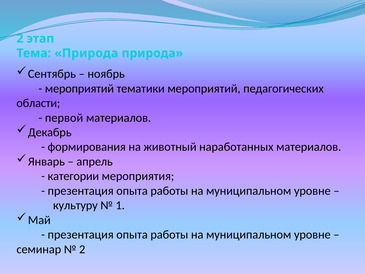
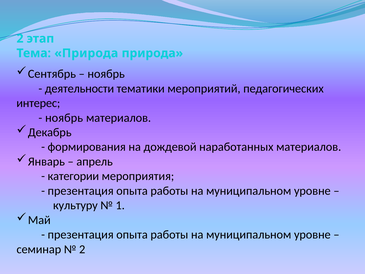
мероприятий at (79, 88): мероприятий -> деятельности
области: области -> интерес
первой at (64, 118): первой -> ноябрь
животный: животный -> дождевой
